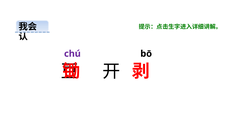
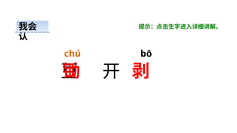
chú colour: purple -> orange
